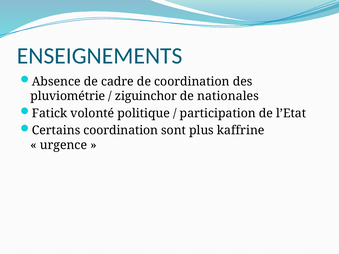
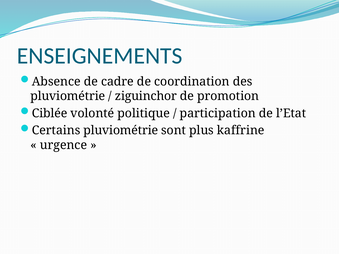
nationales: nationales -> promotion
Fatick: Fatick -> Ciblée
Certains coordination: coordination -> pluviométrie
